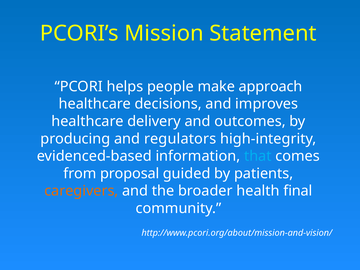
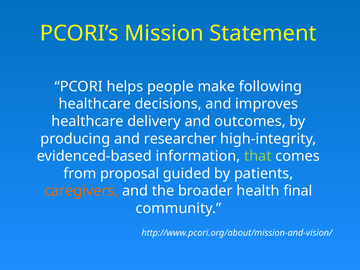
approach: approach -> following
regulators: regulators -> researcher
that colour: light blue -> light green
